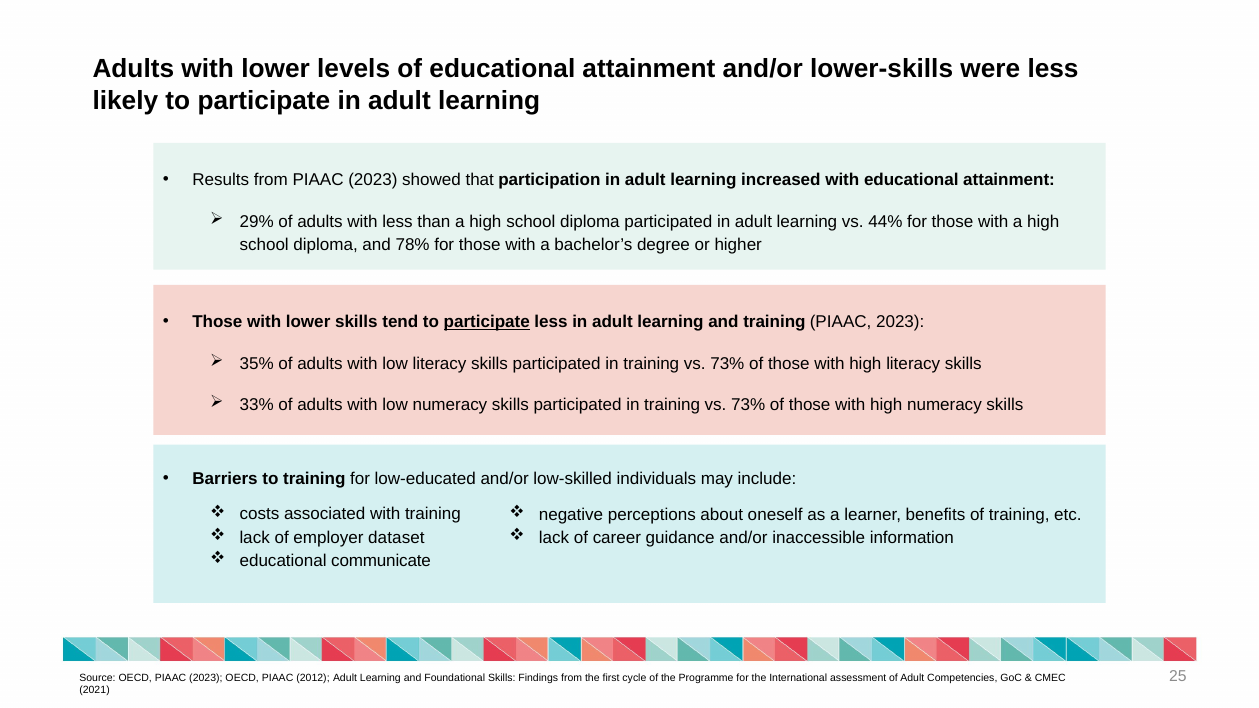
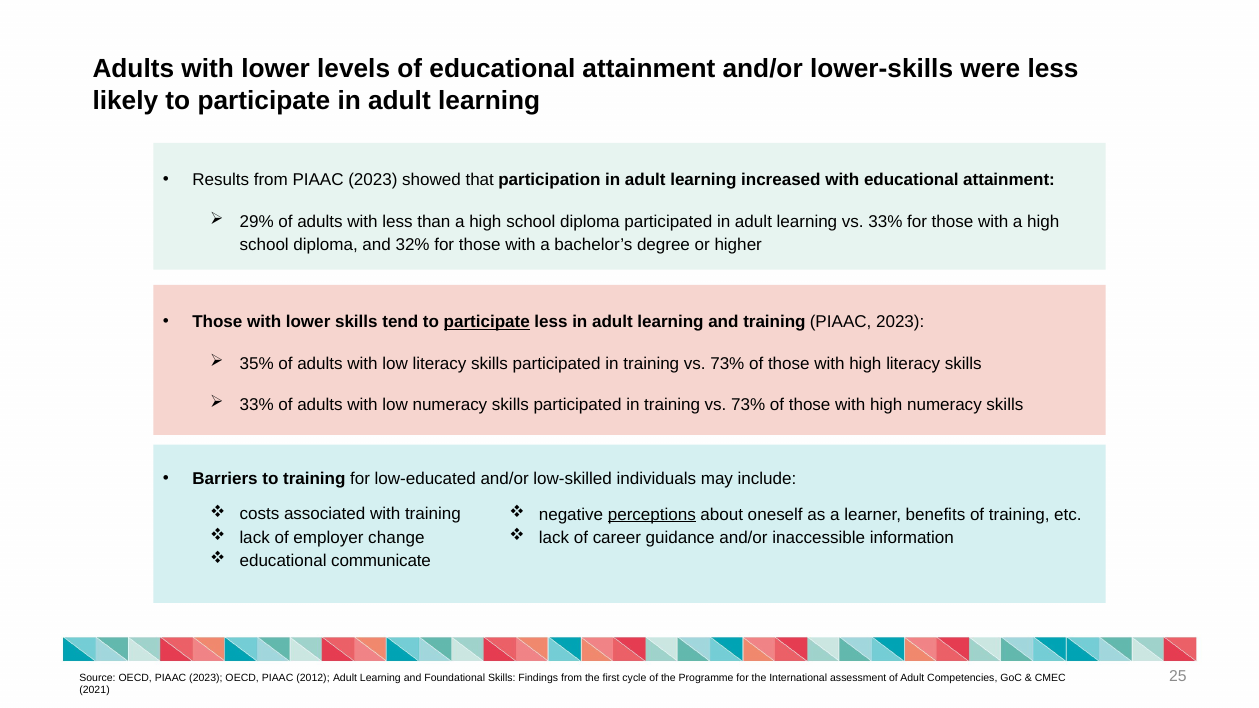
vs 44%: 44% -> 33%
78%: 78% -> 32%
perceptions underline: none -> present
dataset: dataset -> change
